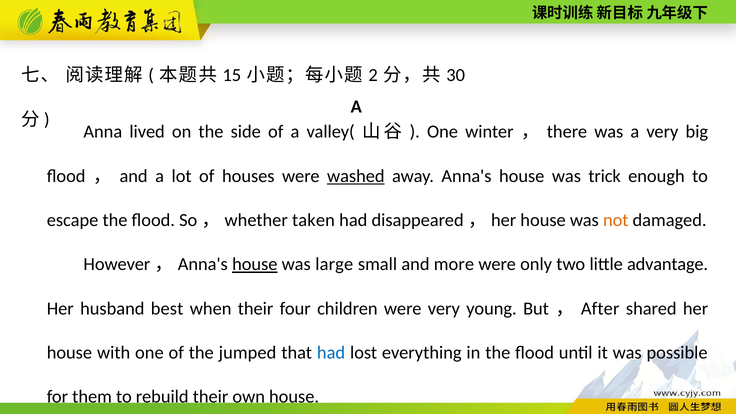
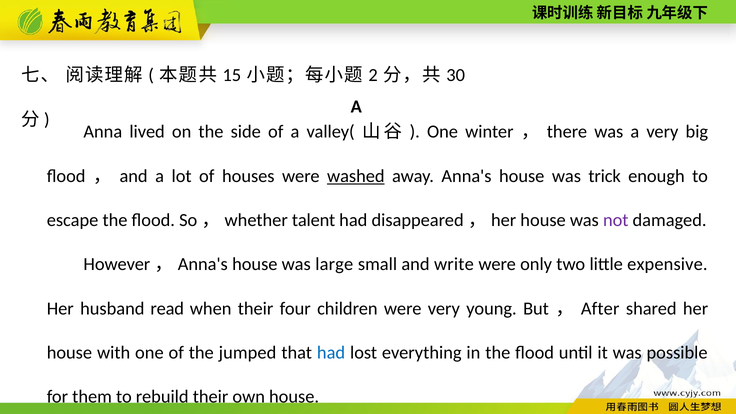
taken: taken -> talent
not colour: orange -> purple
house at (255, 264) underline: present -> none
more: more -> write
advantage: advantage -> expensive
best: best -> read
